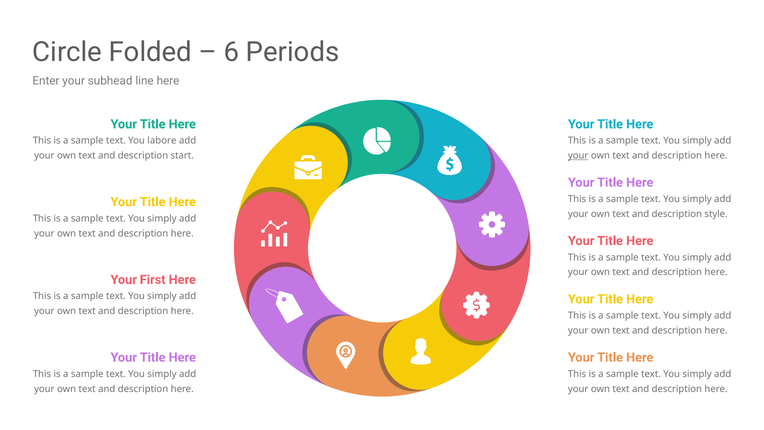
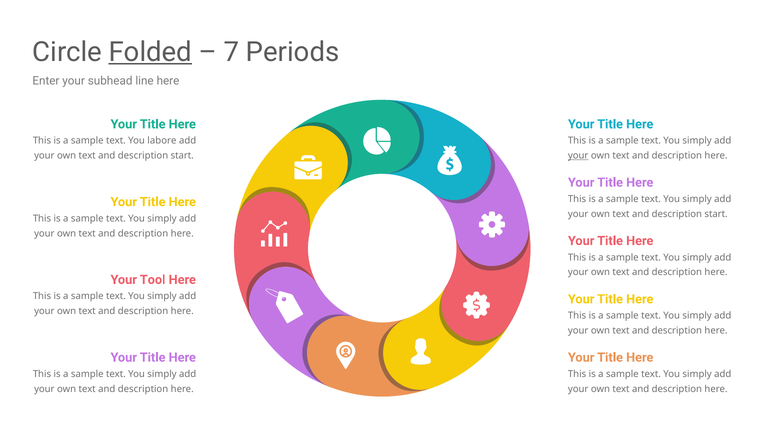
Folded underline: none -> present
6: 6 -> 7
style at (716, 214): style -> start
First: First -> Tool
